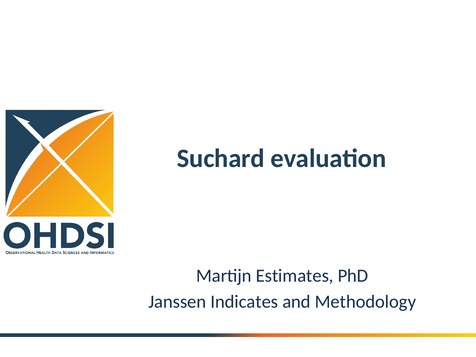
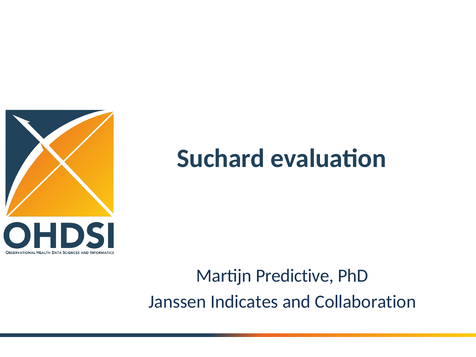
Estimates: Estimates -> Predictive
Methodology: Methodology -> Collaboration
